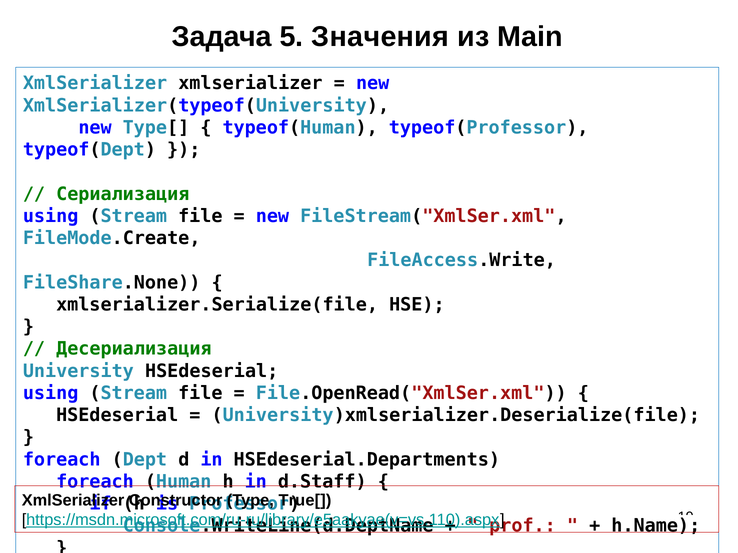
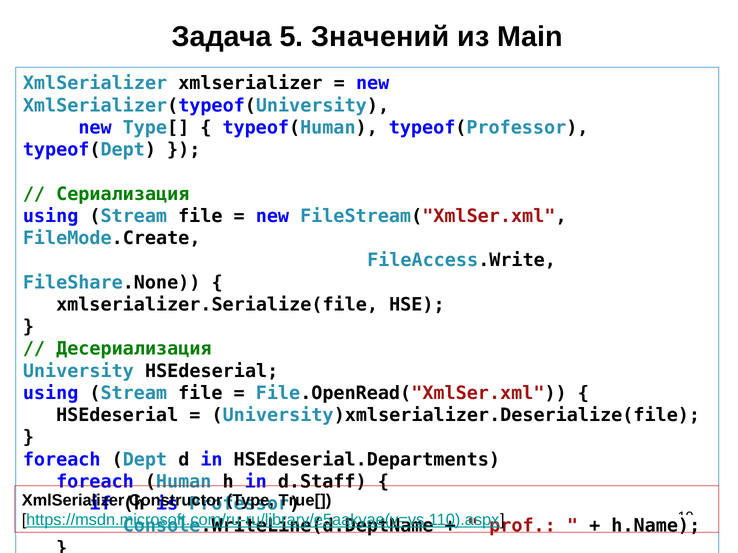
Значения: Значения -> Значений
